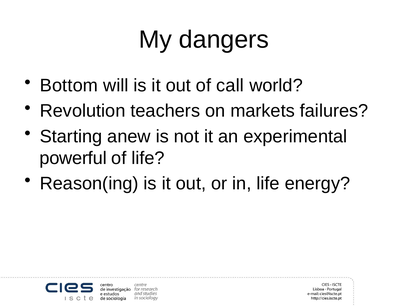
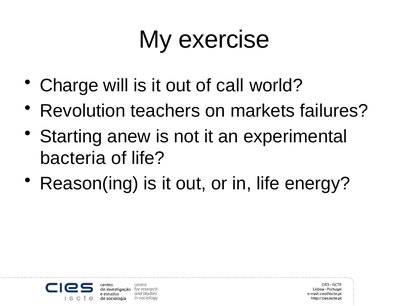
dangers: dangers -> exercise
Bottom: Bottom -> Charge
powerful: powerful -> bacteria
